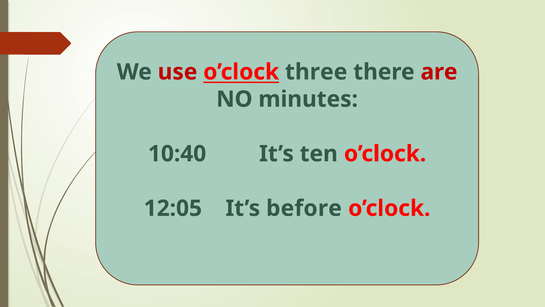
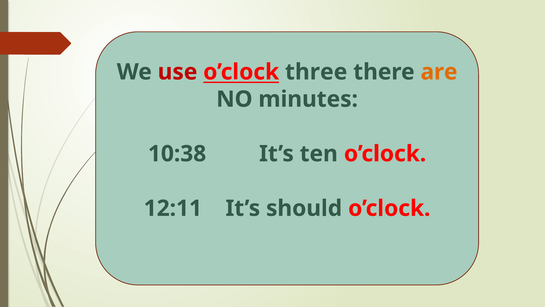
are colour: red -> orange
10:40: 10:40 -> 10:38
12:05: 12:05 -> 12:11
before: before -> should
